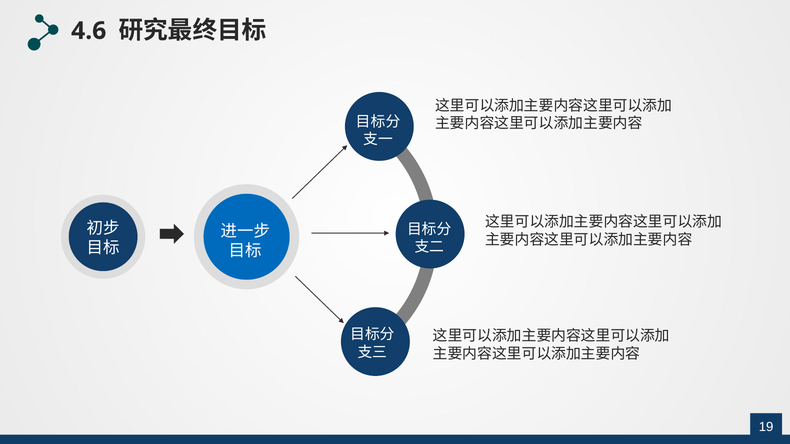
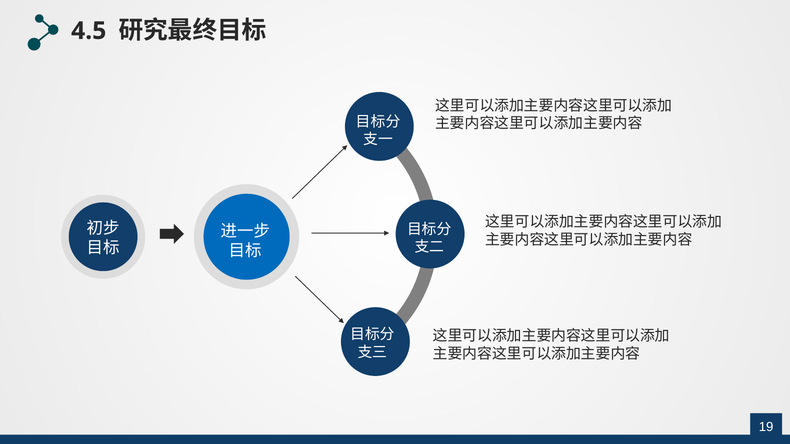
4.6: 4.6 -> 4.5
